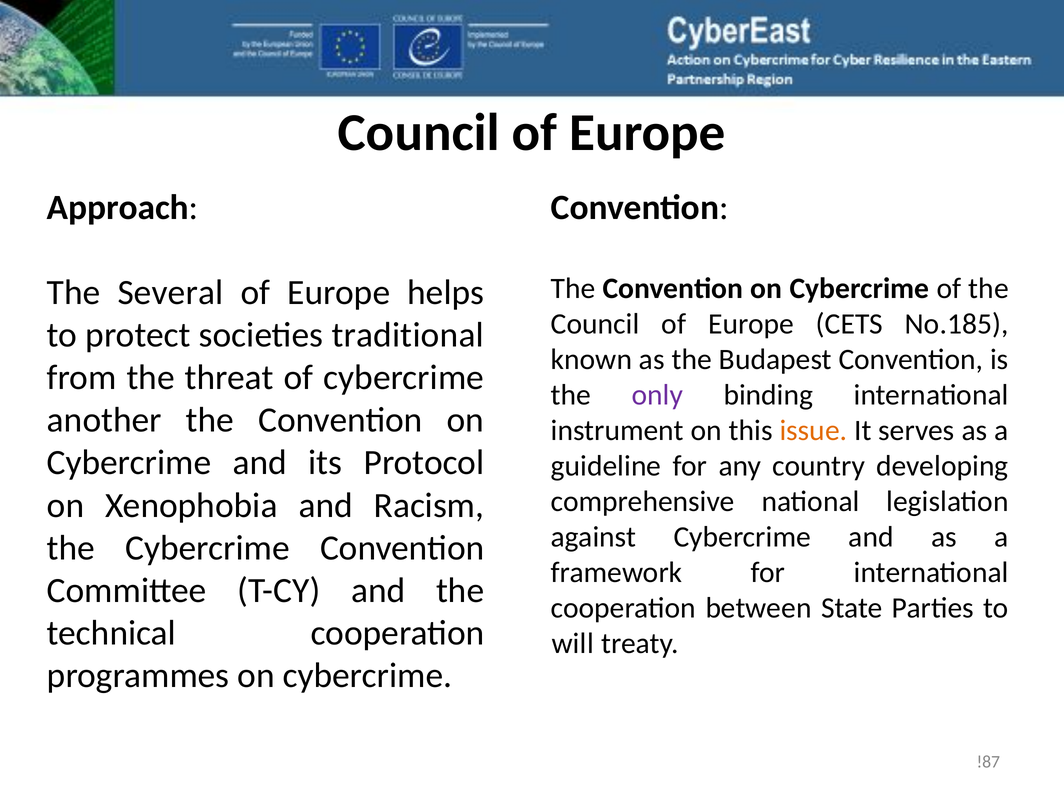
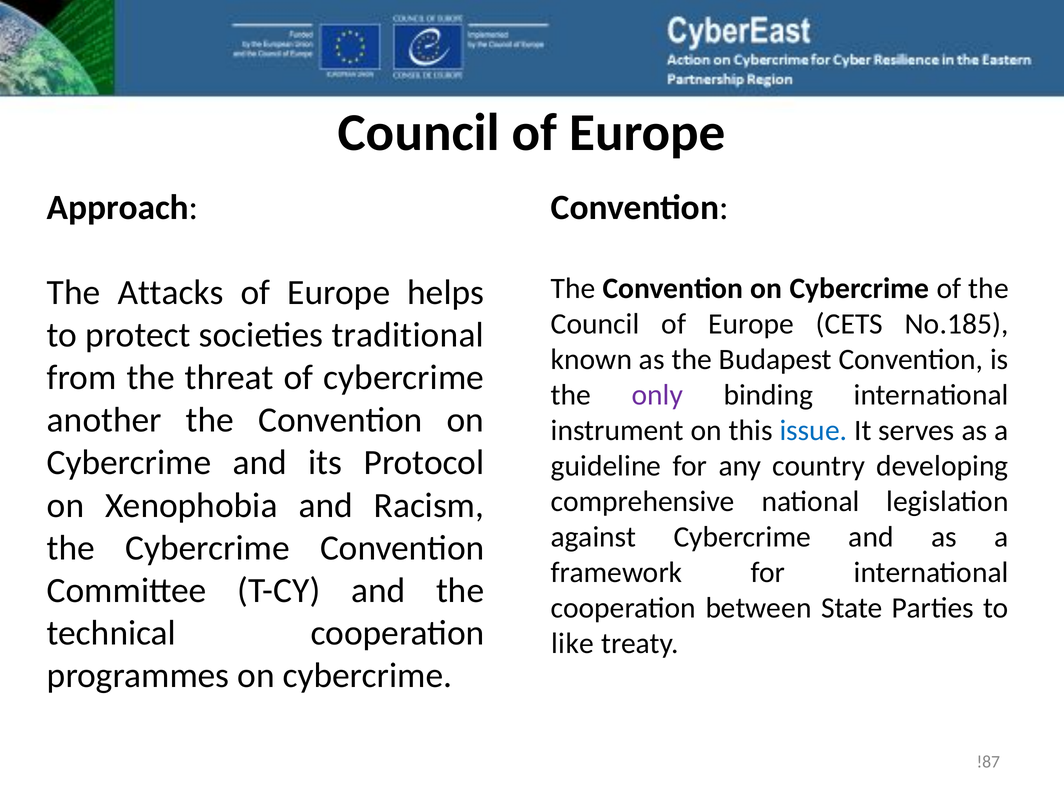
Several: Several -> Attacks
issue colour: orange -> blue
will: will -> like
